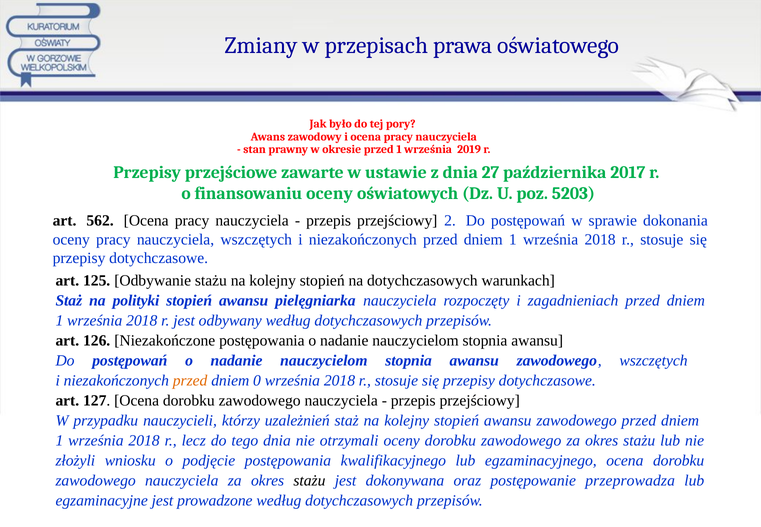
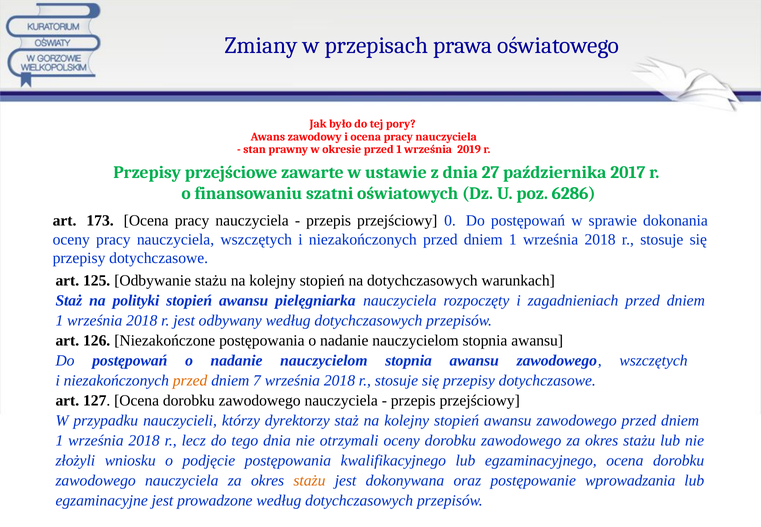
finansowaniu oceny: oceny -> szatni
5203: 5203 -> 6286
562: 562 -> 173
2: 2 -> 0
0: 0 -> 7
uzależnień: uzależnień -> dyrektorzy
stażu at (309, 481) colour: black -> orange
przeprowadza: przeprowadza -> wprowadzania
